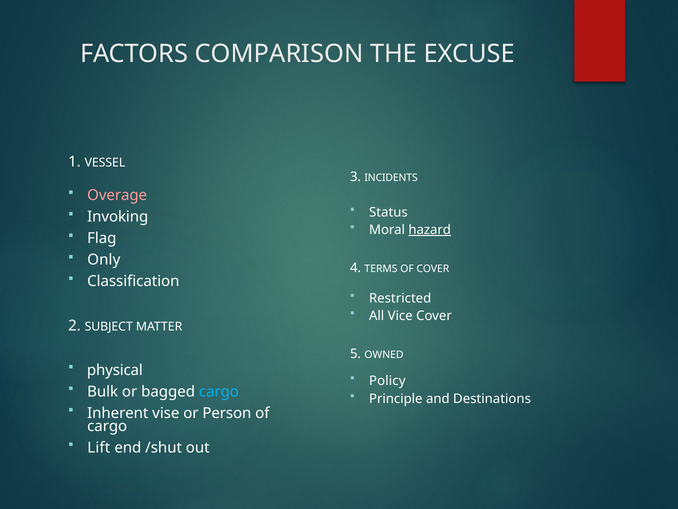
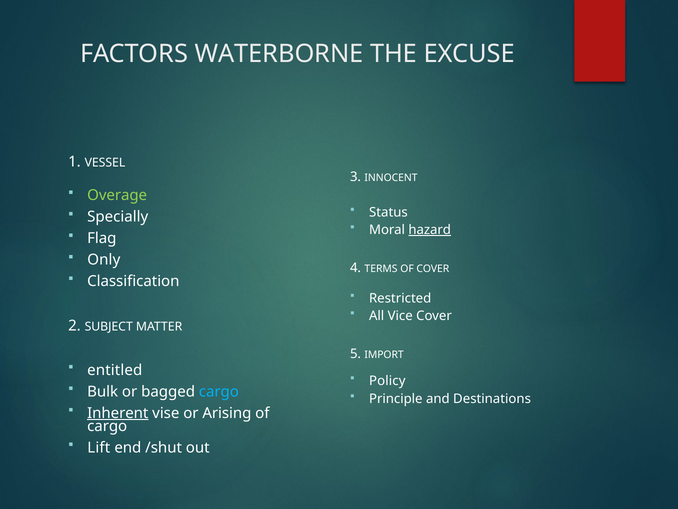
COMPARISON: COMPARISON -> WATERBORNE
INCIDENTS: INCIDENTS -> INNOCENT
Overage colour: pink -> light green
Invoking: Invoking -> Specially
OWNED: OWNED -> IMPORT
physical: physical -> entitled
Inherent underline: none -> present
Person: Person -> Arising
